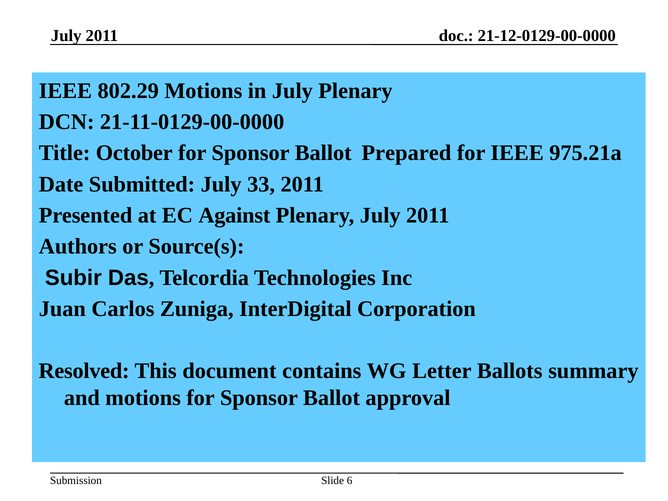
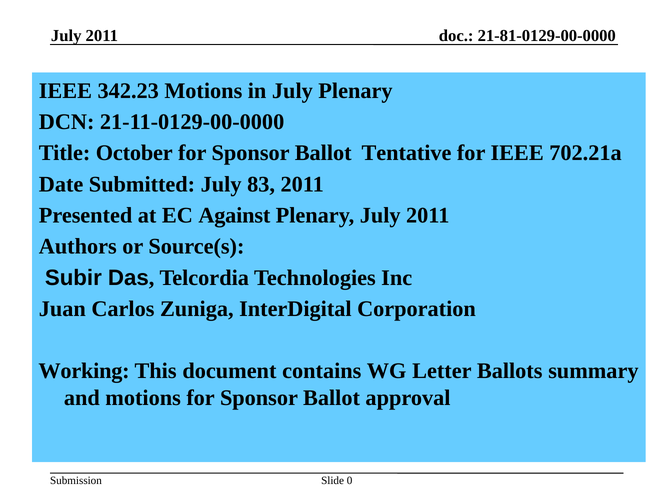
21-12-0129-00-0000: 21-12-0129-00-0000 -> 21-81-0129-00-0000
802.29: 802.29 -> 342.23
Prepared: Prepared -> Tentative
975.21a: 975.21a -> 702.21a
33: 33 -> 83
Resolved: Resolved -> Working
6: 6 -> 0
